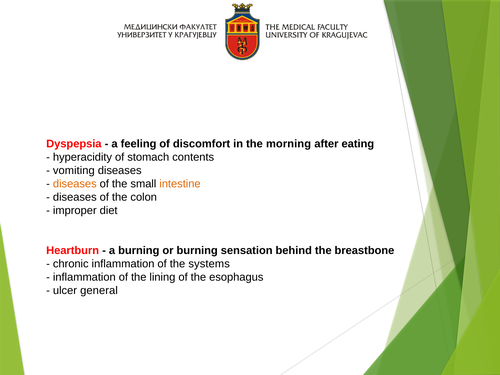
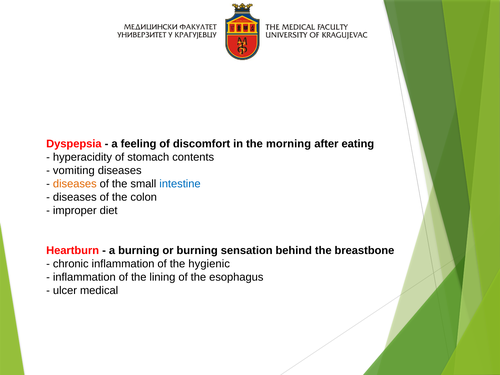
intestine colour: orange -> blue
systems: systems -> hygienic
general: general -> medical
